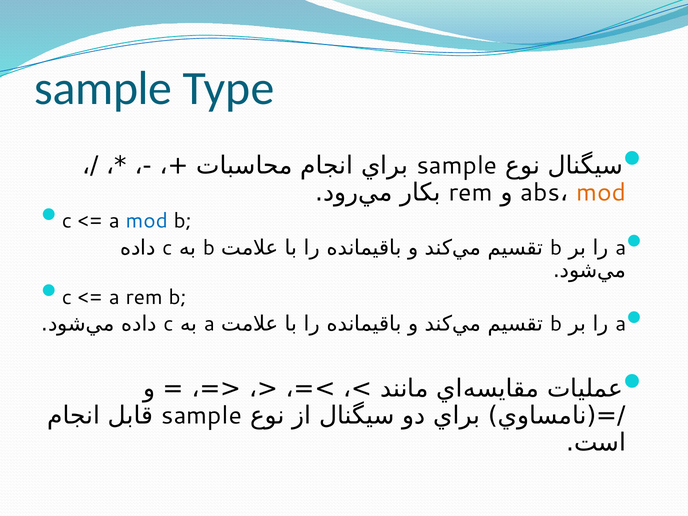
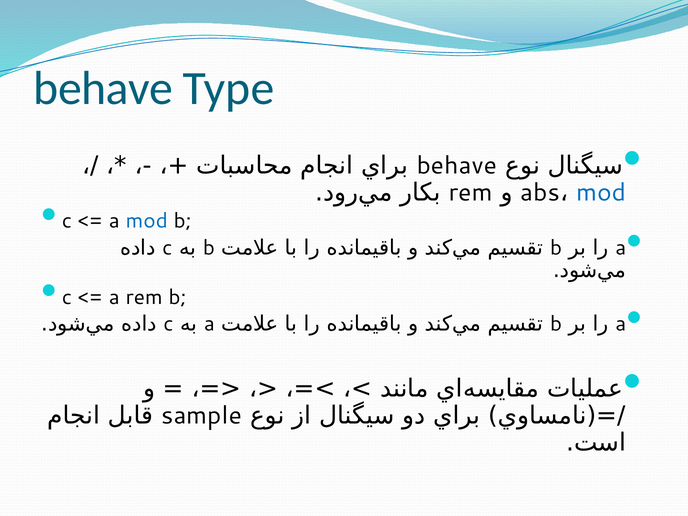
sample at (103, 88): sample -> behave
sample at (457, 166): sample -> behave
mod at (601, 192) colour: orange -> blue
